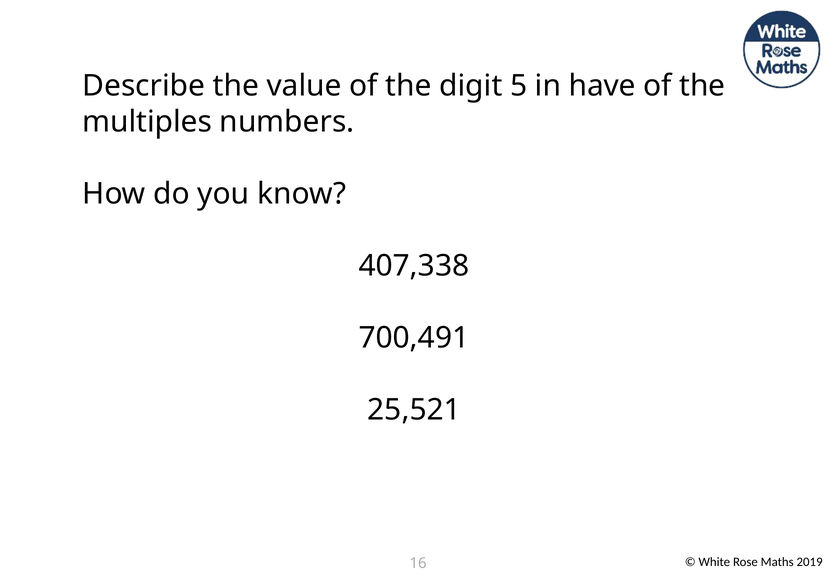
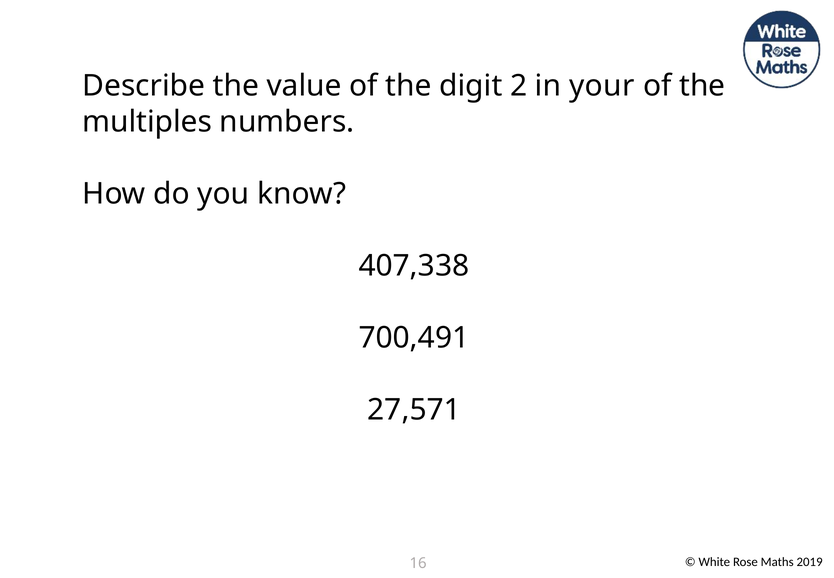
5: 5 -> 2
have: have -> your
25,521: 25,521 -> 27,571
